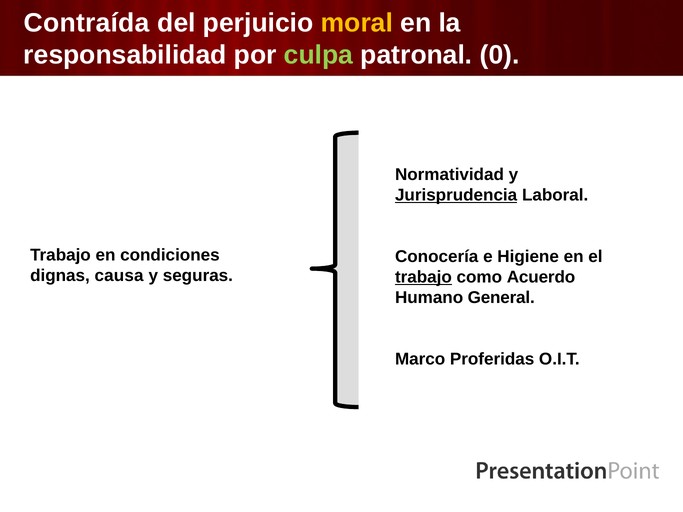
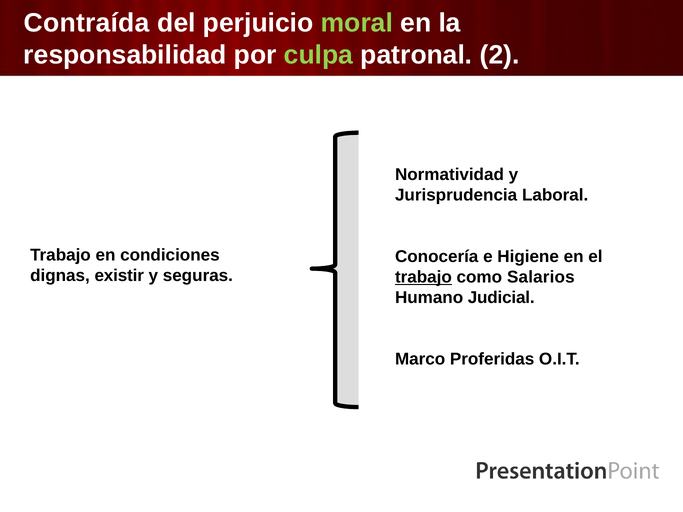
moral colour: yellow -> light green
0: 0 -> 2
Jurisprudencia underline: present -> none
causa: causa -> existir
Acuerdo: Acuerdo -> Salarios
General: General -> Judicial
